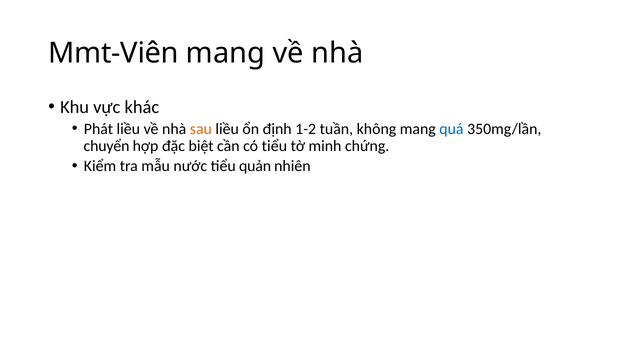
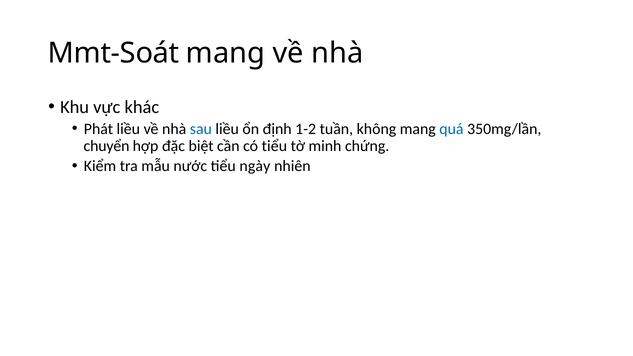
Mmt-Viên: Mmt-Viên -> Mmt-Soát
sau colour: orange -> blue
quản: quản -> ngày
